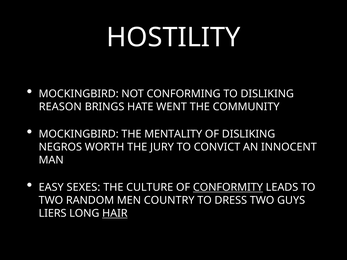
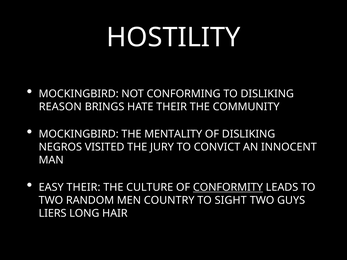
HATE WENT: WENT -> THEIR
WORTH: WORTH -> VISITED
EASY SEXES: SEXES -> THEIR
DRESS: DRESS -> SIGHT
HAIR underline: present -> none
